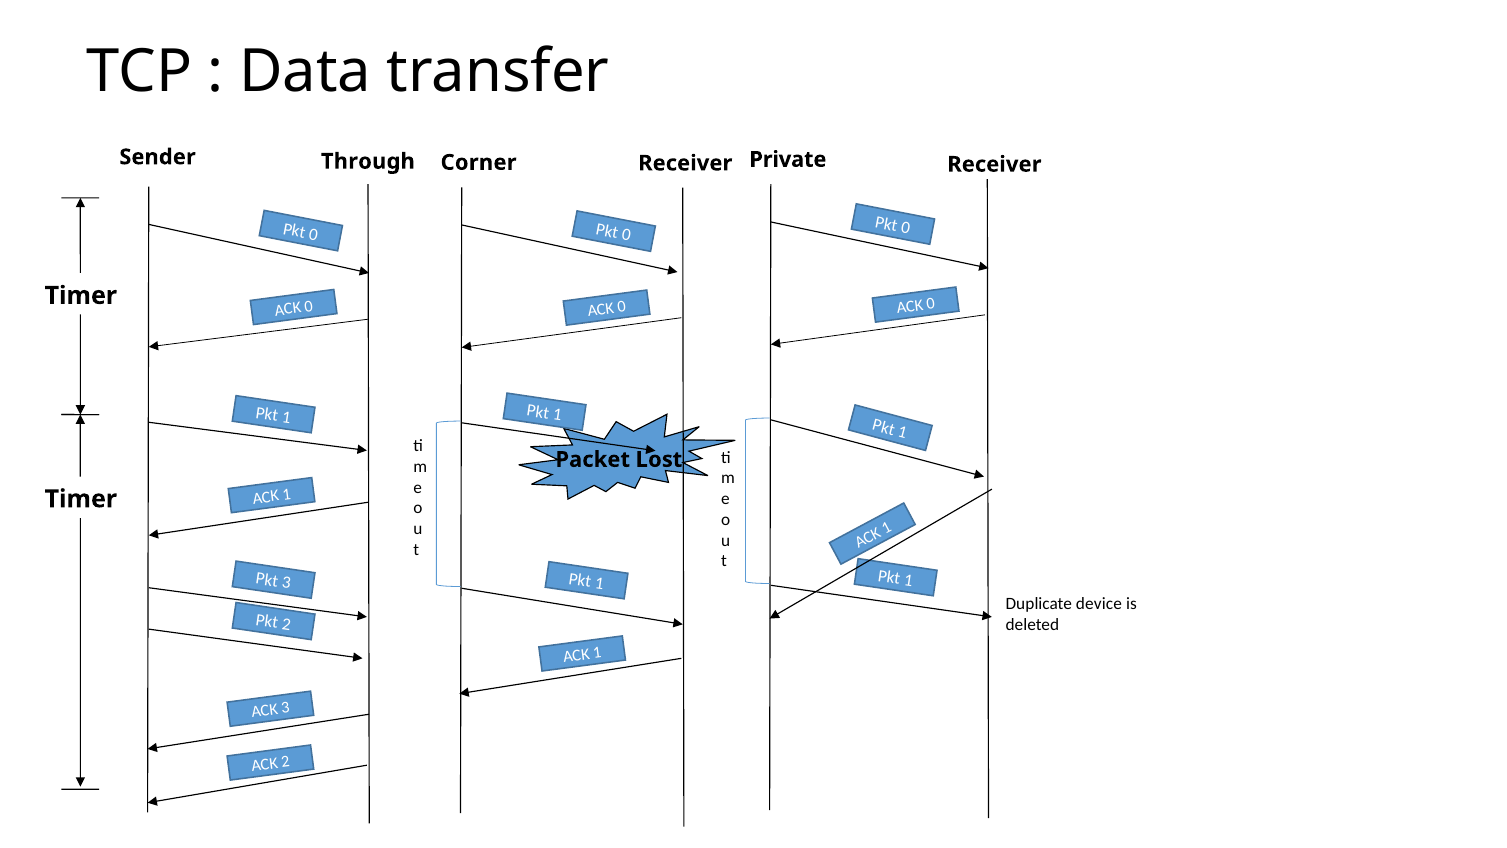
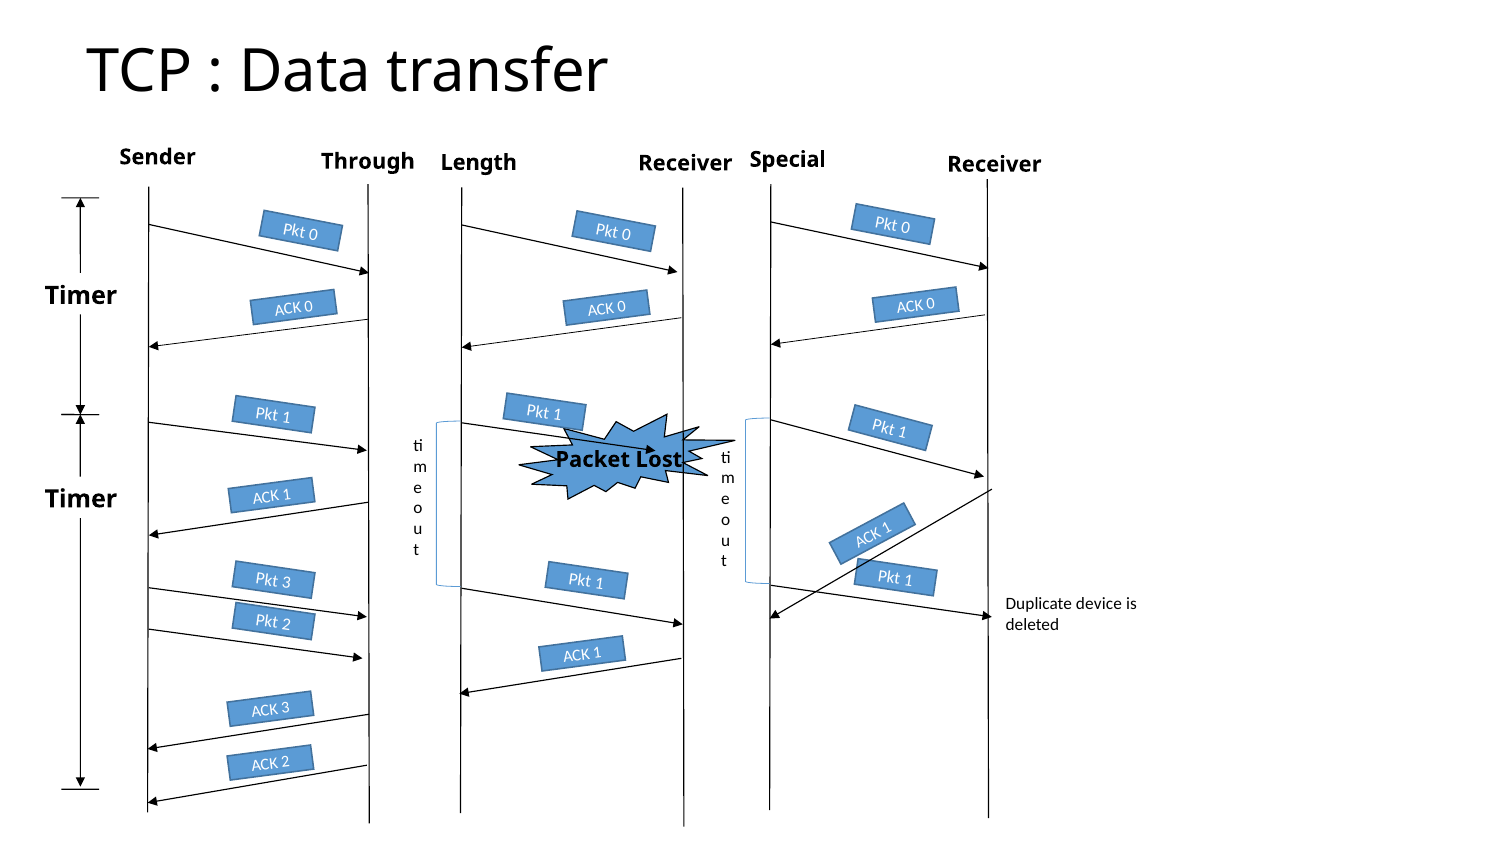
Private: Private -> Special
Corner: Corner -> Length
